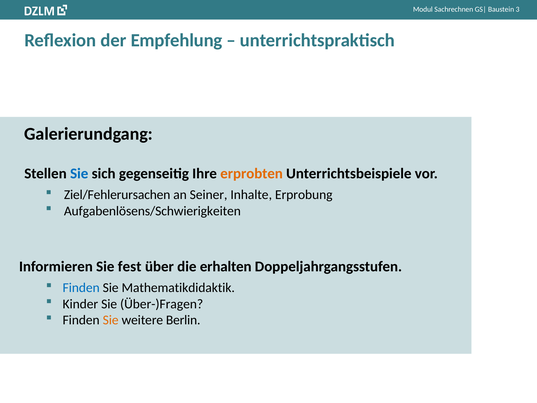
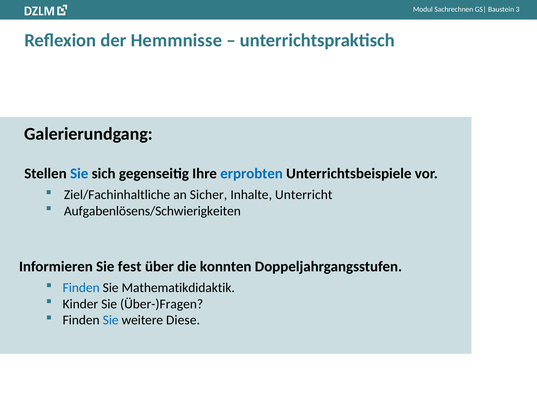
Empfehlung: Empfehlung -> Hemmnisse
erprobten colour: orange -> blue
Ziel/Fehlerursachen: Ziel/Fehlerursachen -> Ziel/Fachinhaltliche
Seiner: Seiner -> Sicher
Erprobung: Erprobung -> Unterricht
erhalten: erhalten -> konnten
Sie at (111, 320) colour: orange -> blue
Berlin: Berlin -> Diese
